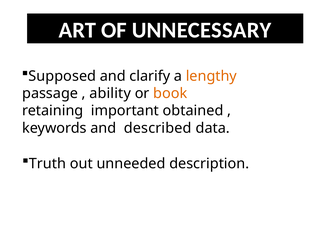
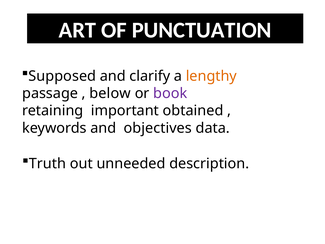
UNNECESSARY: UNNECESSARY -> PUNCTUATION
ability: ability -> below
book colour: orange -> purple
described: described -> objectives
